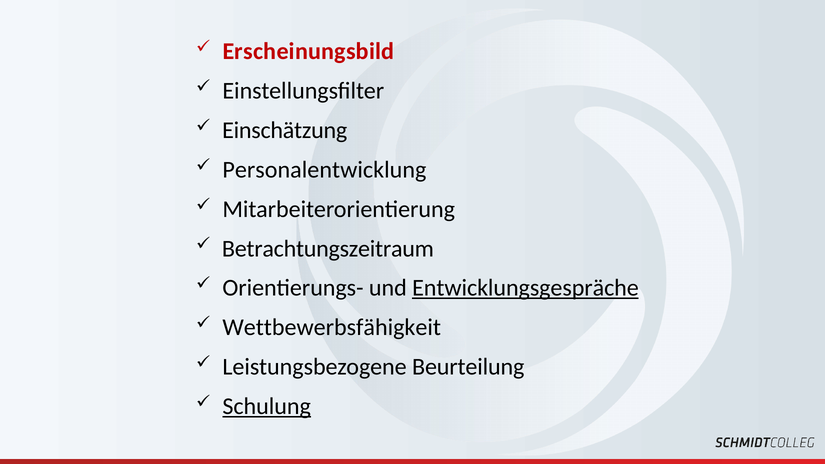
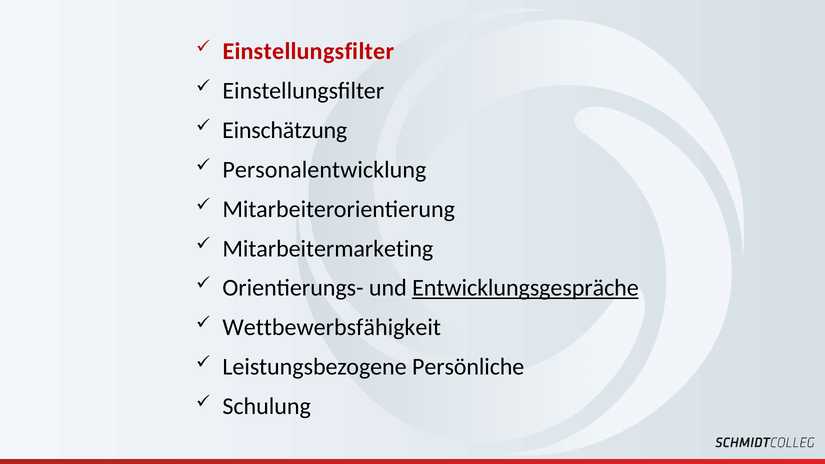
Erscheinungsbild at (308, 51): Erscheinungsbild -> Einstellungsfilter
Betrachtungszeitraum: Betrachtungszeitraum -> Mitarbeitermarketing
Beurteilung: Beurteilung -> Persönliche
Schulung underline: present -> none
